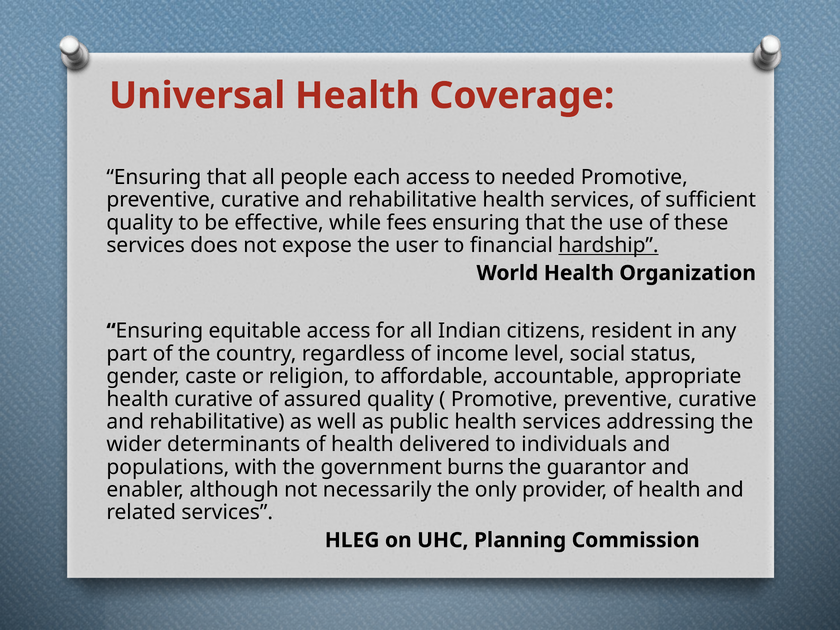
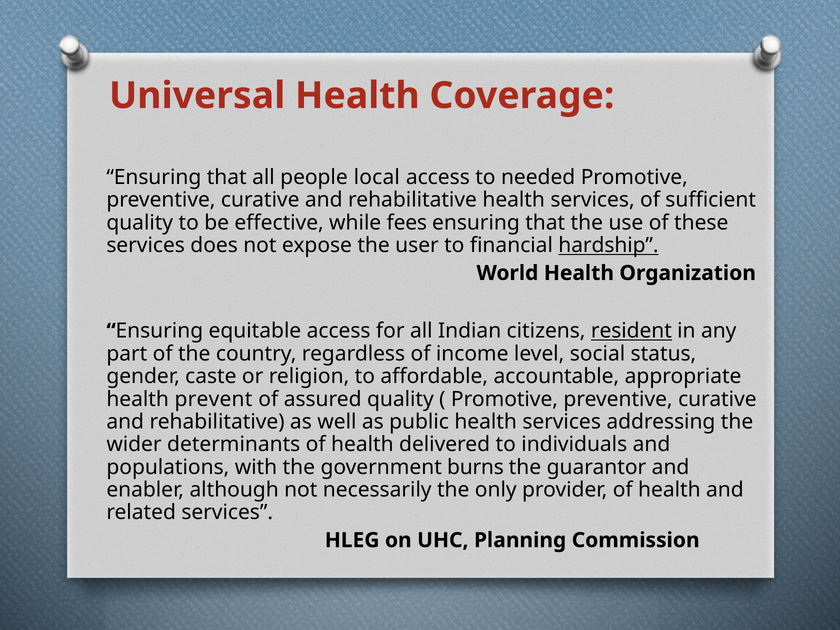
each: each -> local
resident underline: none -> present
health curative: curative -> prevent
